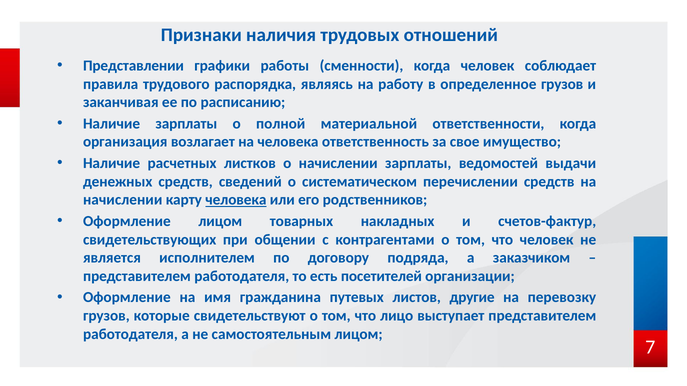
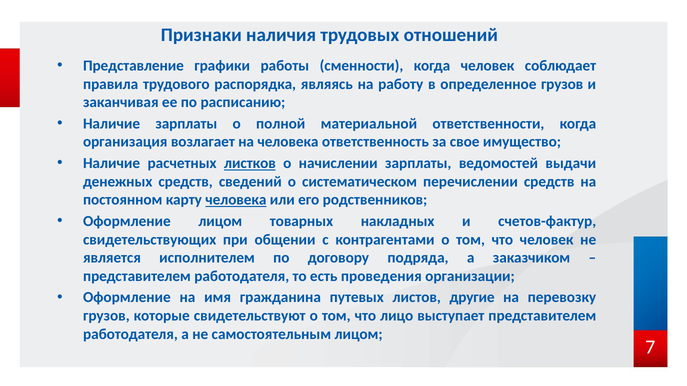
Представлении: Представлении -> Представление
листков underline: none -> present
начислении at (123, 200): начислении -> постоянном
посетителей: посетителей -> проведения
